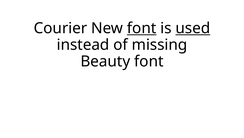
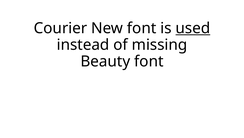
font at (142, 28) underline: present -> none
